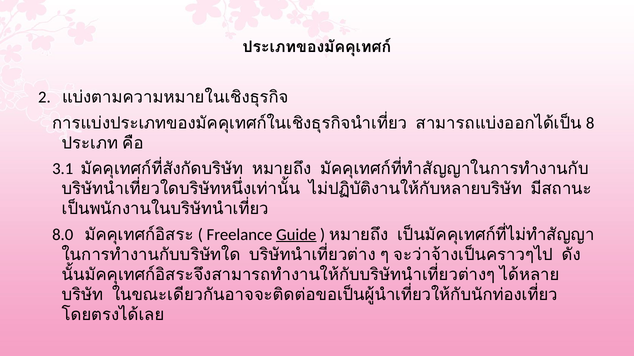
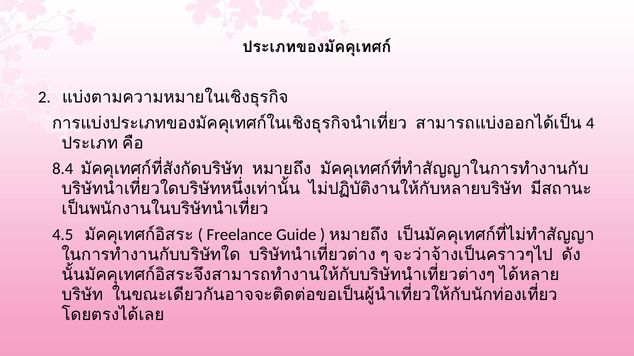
8: 8 -> 4
3.1: 3.1 -> 8.4
8.0: 8.0 -> 4.5
Guide underline: present -> none
